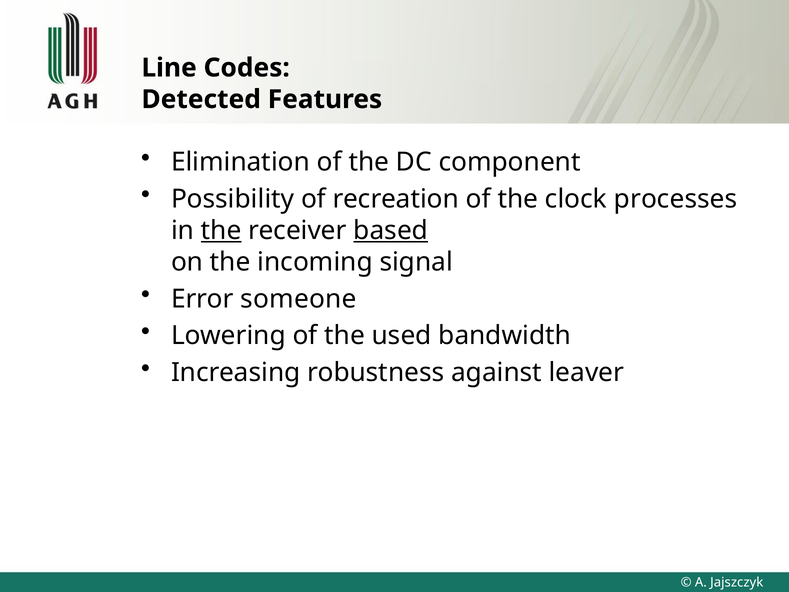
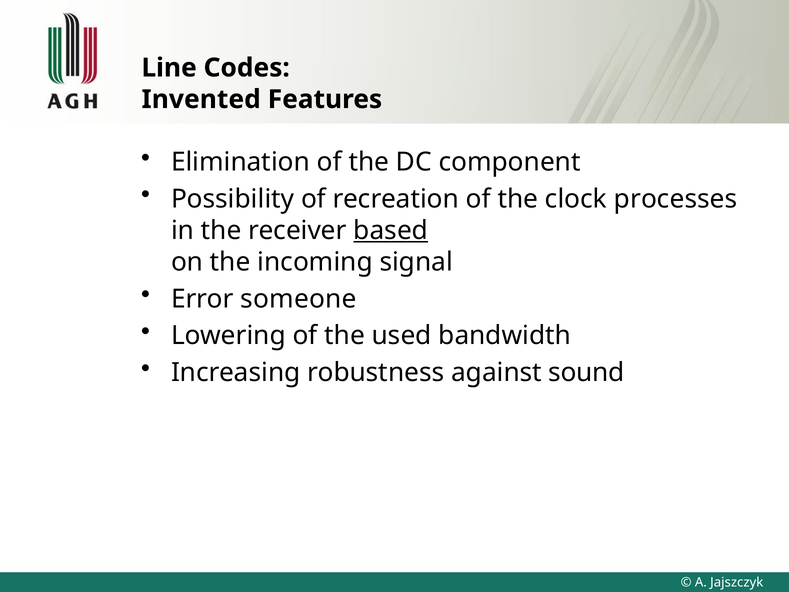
Detected: Detected -> Invented
the at (221, 230) underline: present -> none
leaver: leaver -> sound
